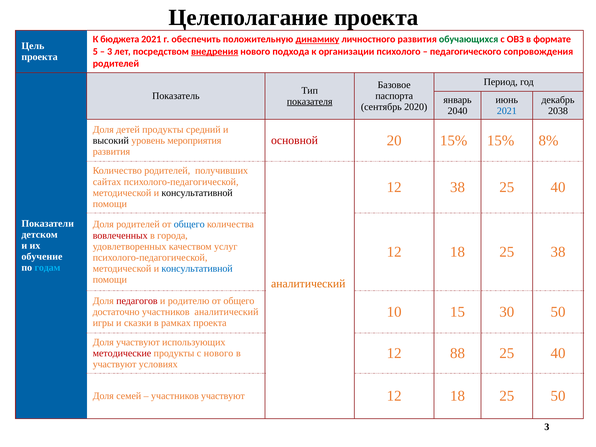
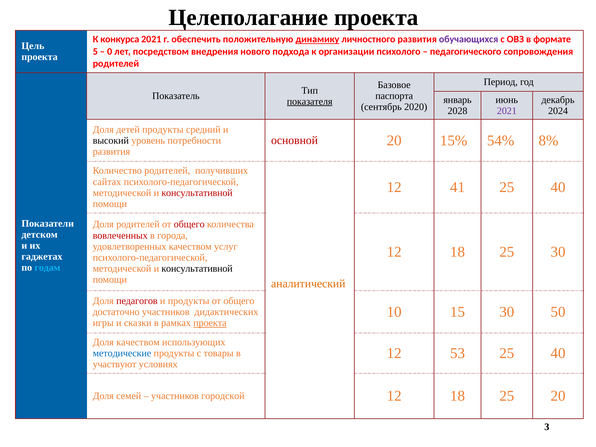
бюджета: бюджета -> конкурса
обучающихся colour: green -> purple
3 at (110, 51): 3 -> 0
внедрения underline: present -> none
2040: 2040 -> 2028
2021 at (507, 111) colour: blue -> purple
2038: 2038 -> 2024
15% 15%: 15% -> 54%
мероприятия: мероприятия -> потребности
12 38: 38 -> 41
консультативной at (197, 193) colour: black -> red
общего at (189, 224) colour: blue -> red
25 38: 38 -> 30
обучение: обучение -> гаджетах
консультативной at (197, 268) colour: blue -> black
и родителю: родителю -> продукты
участников аналитический: аналитический -> дидактических
проекта at (210, 323) underline: none -> present
Доля участвуют: участвуют -> качеством
88: 88 -> 53
методические colour: red -> blue
с нового: нового -> товары
участников участвуют: участвуют -> городской
25 50: 50 -> 20
